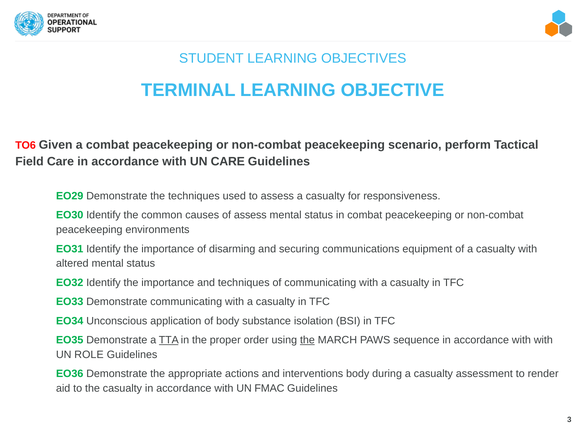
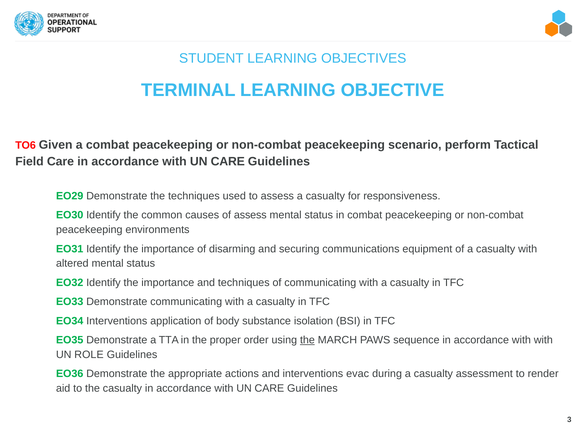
EO34 Unconscious: Unconscious -> Interventions
TTA underline: present -> none
interventions body: body -> evac
FMAC at (269, 389): FMAC -> CARE
